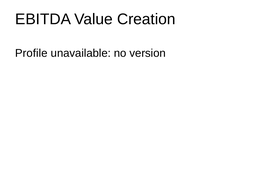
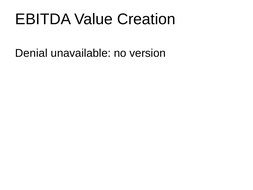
Profile: Profile -> Denial
